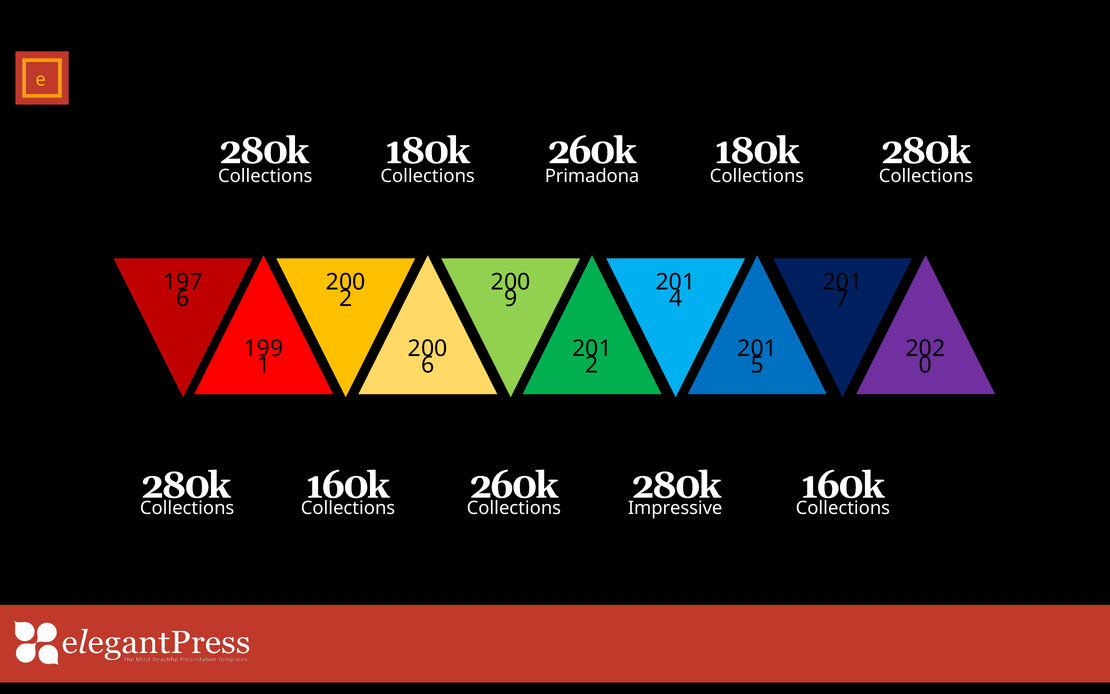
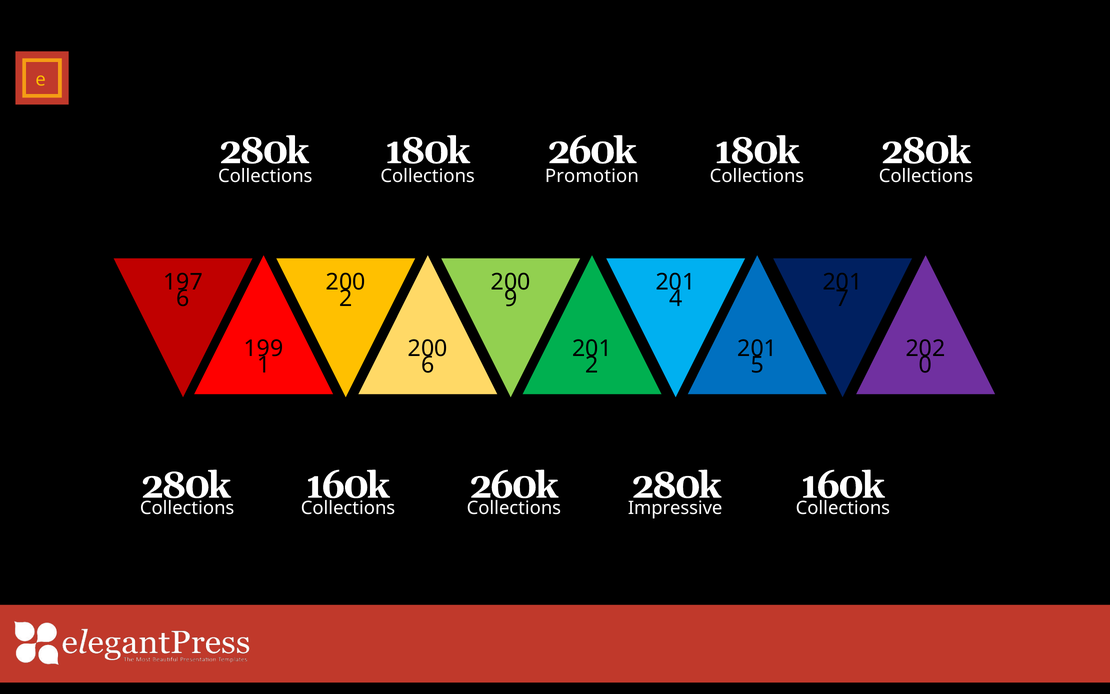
Primadona: Primadona -> Promotion
